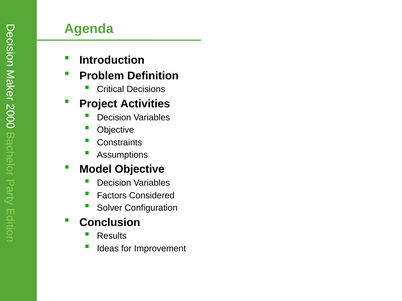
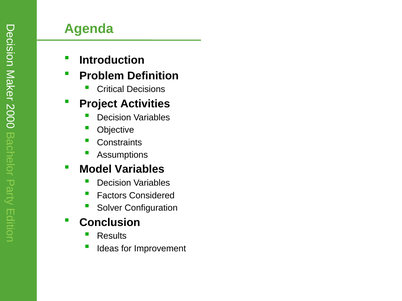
Model Objective: Objective -> Variables
